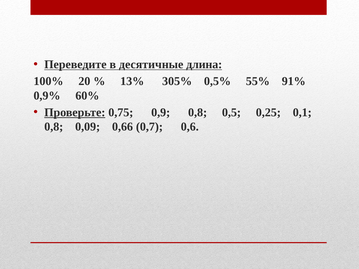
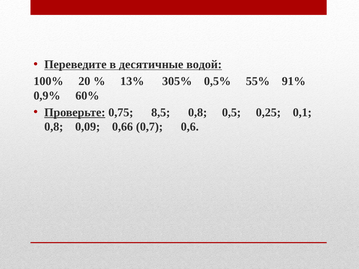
длина: длина -> водой
0,9: 0,9 -> 8,5
